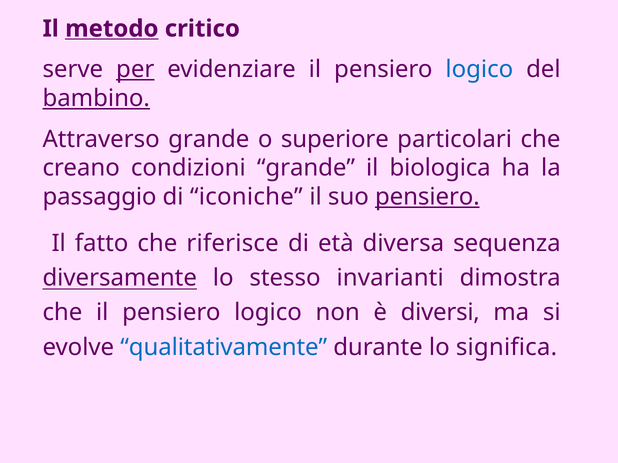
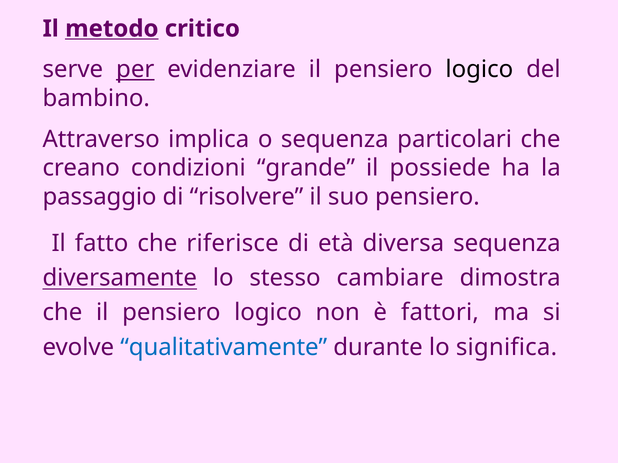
logico at (479, 70) colour: blue -> black
bambino underline: present -> none
Attraverso grande: grande -> implica
o superiore: superiore -> sequenza
biologica: biologica -> possiede
iconiche: iconiche -> risolvere
pensiero at (427, 197) underline: present -> none
invarianti: invarianti -> cambiare
diversi: diversi -> fattori
